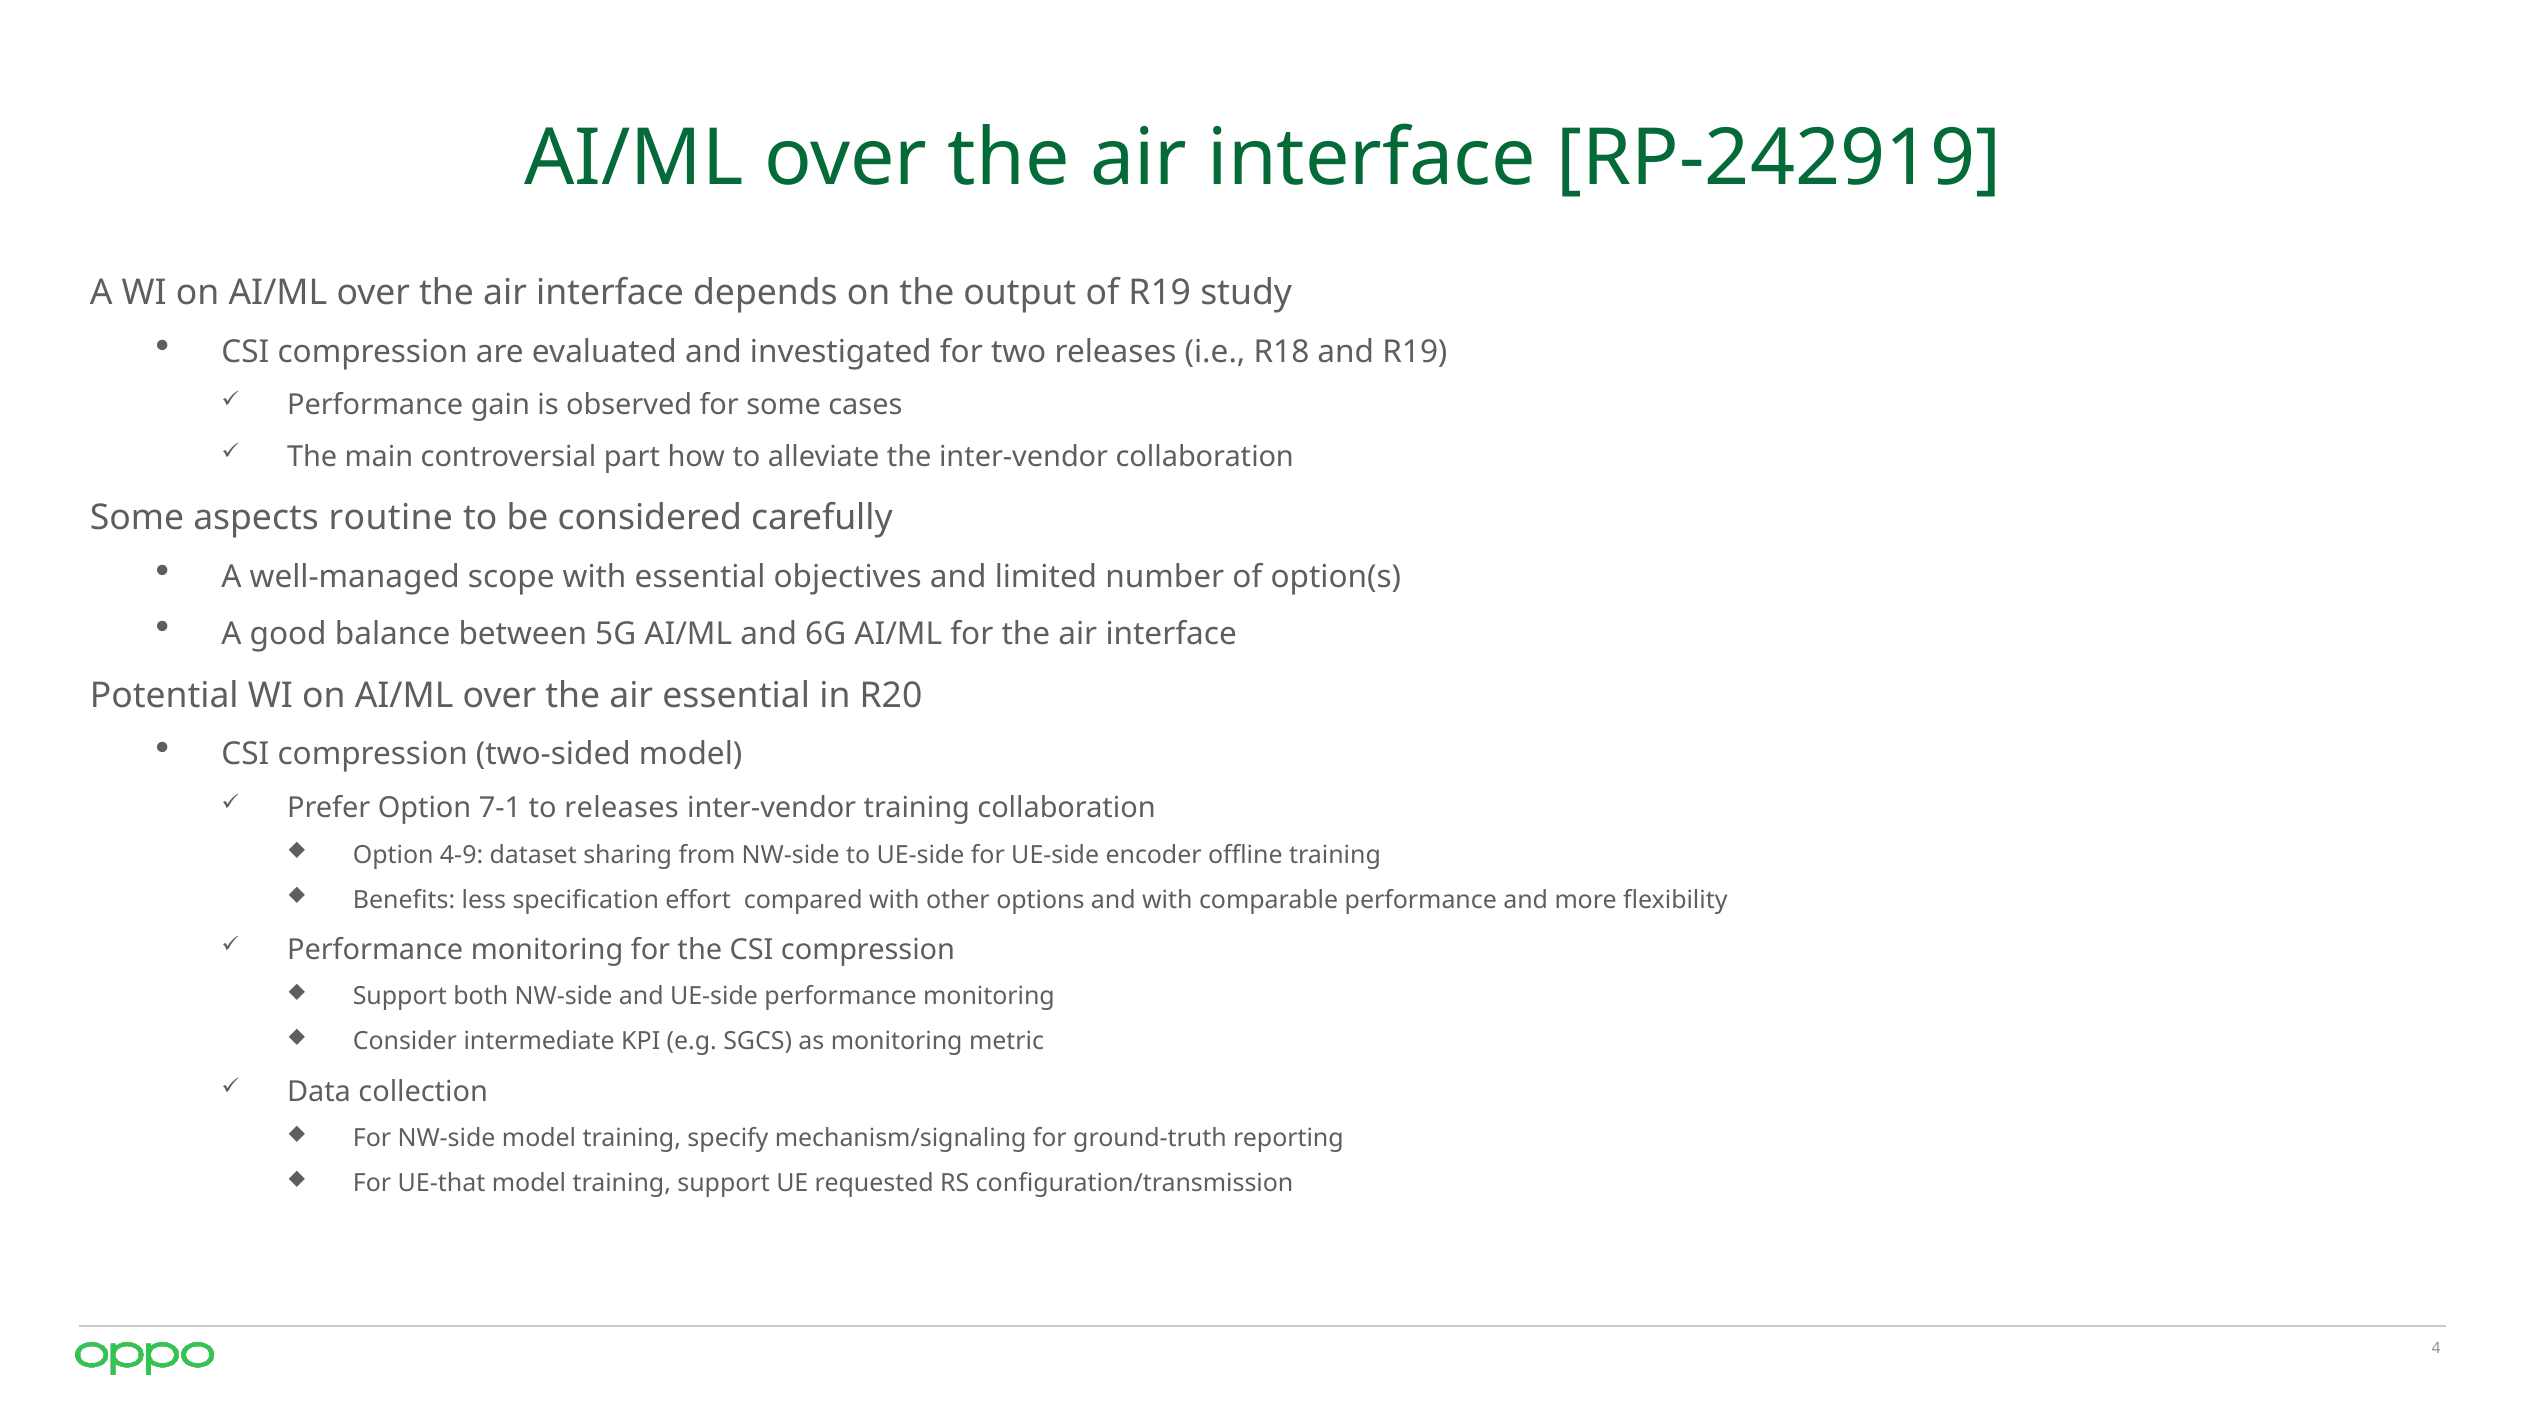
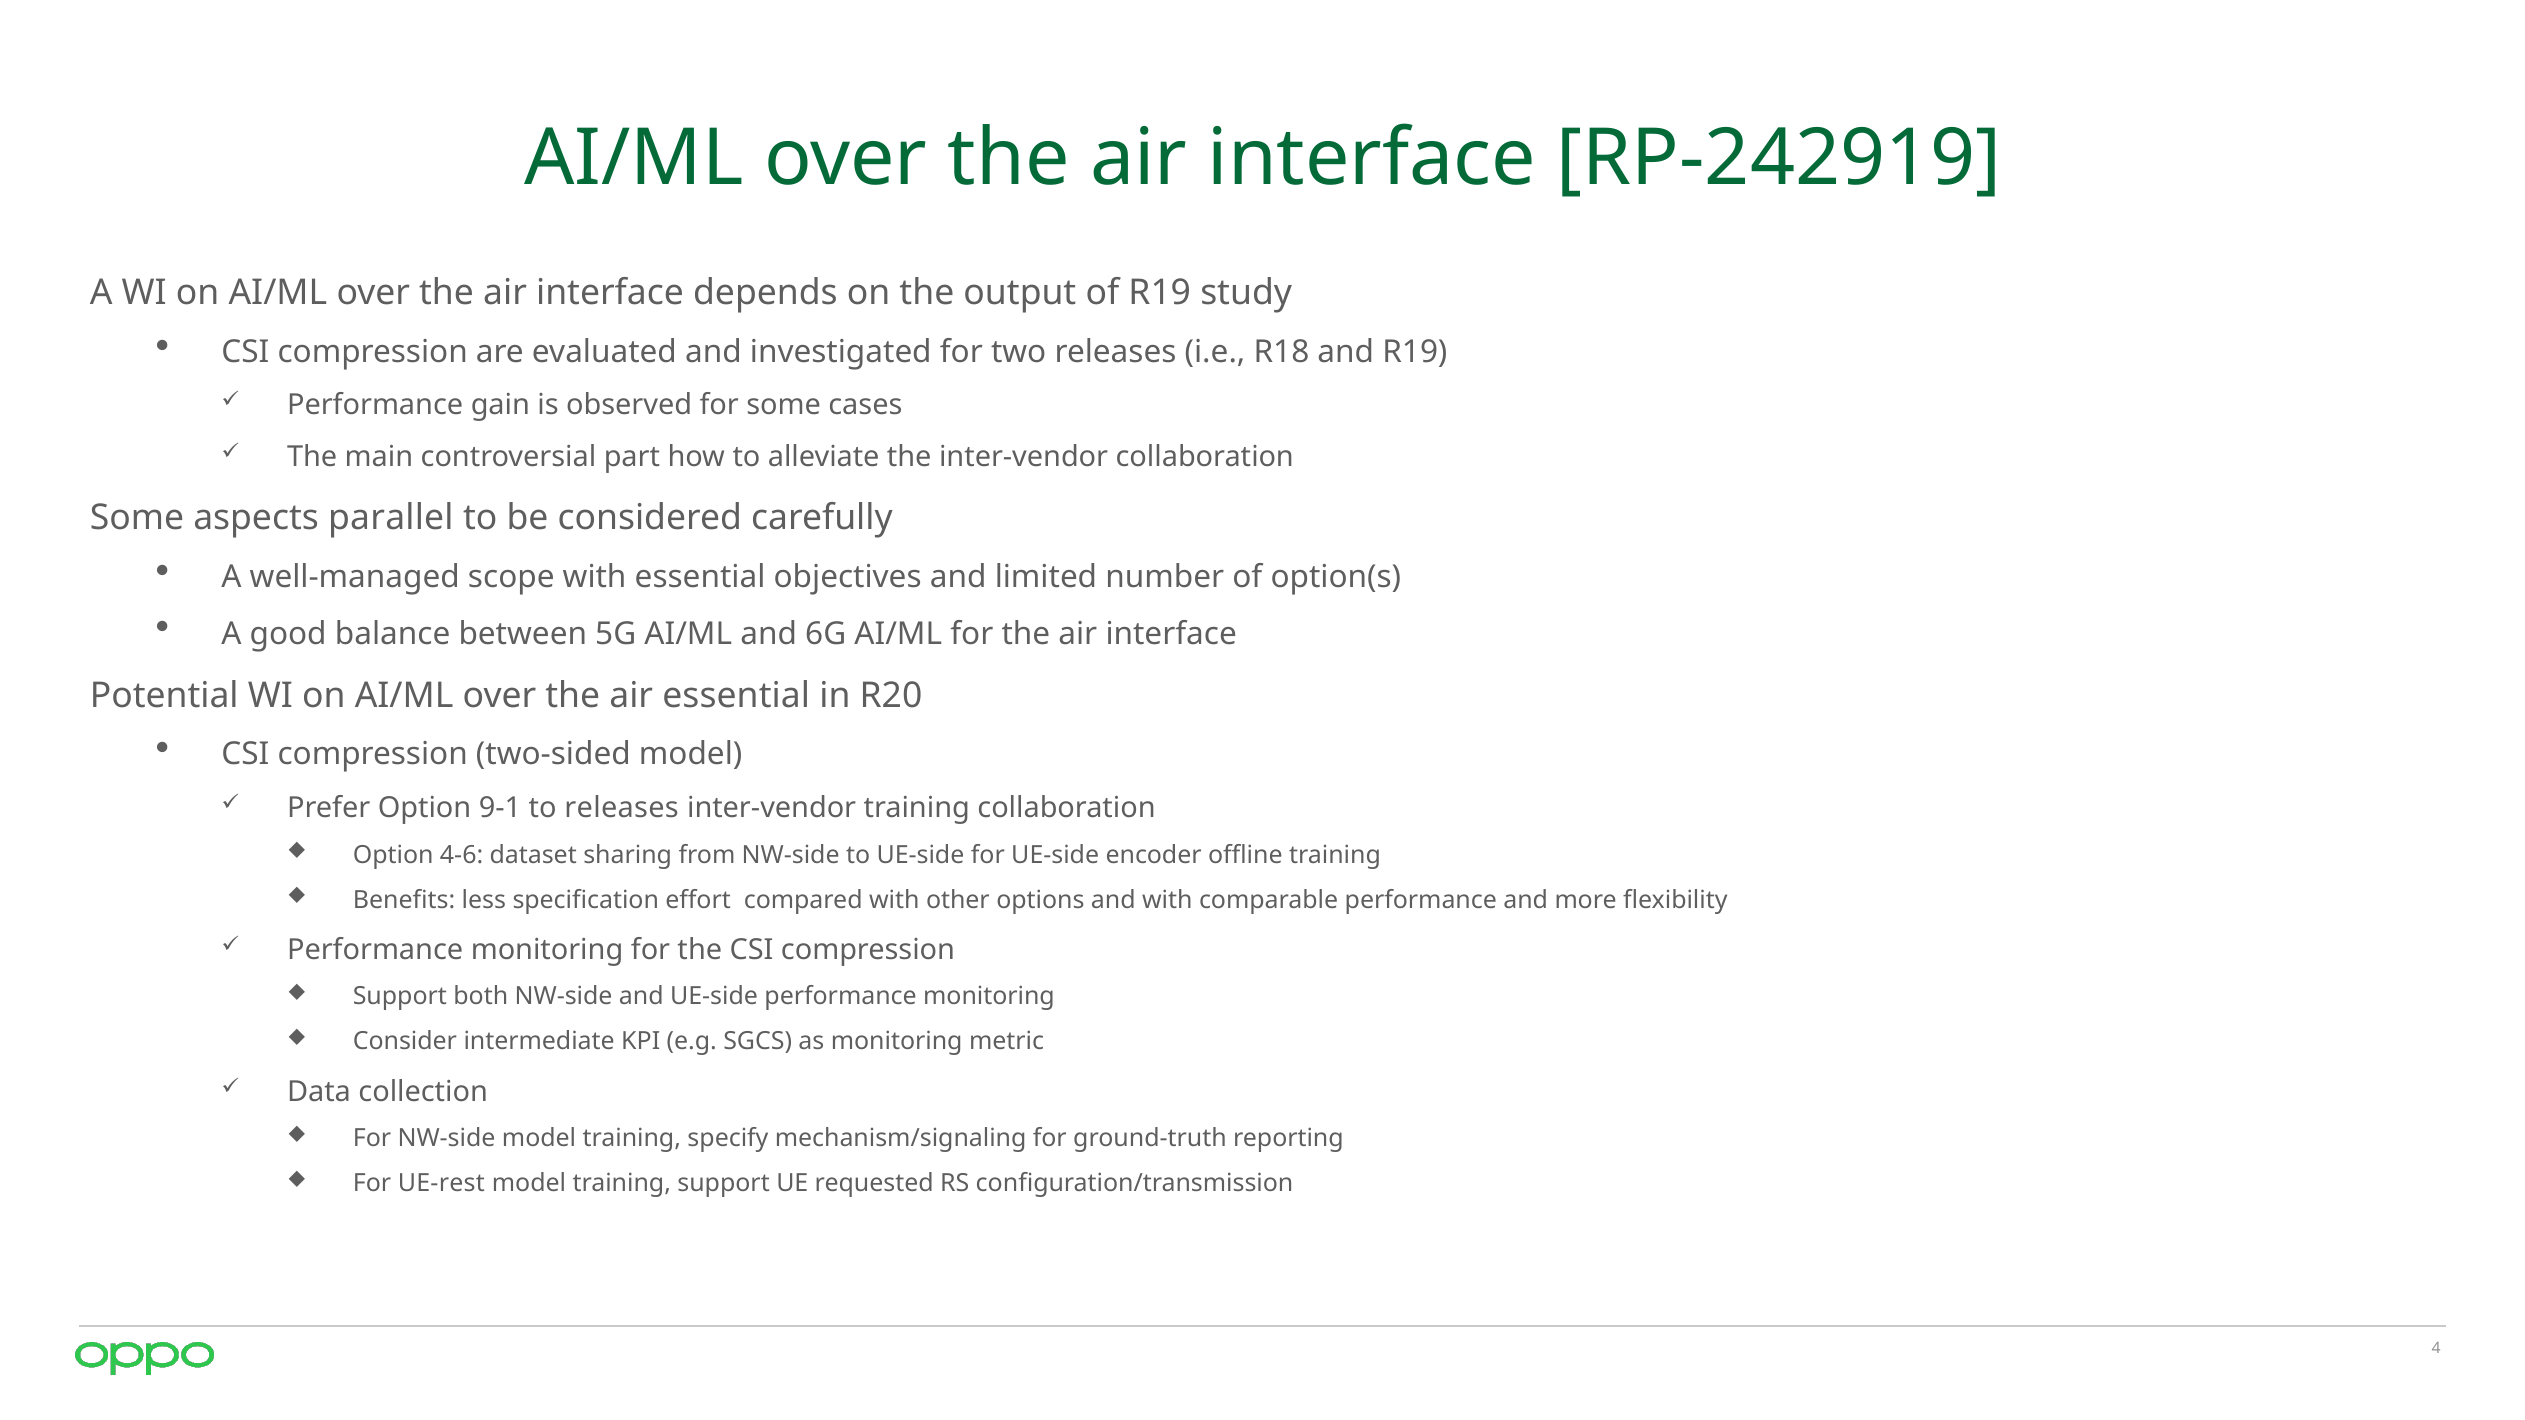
routine: routine -> parallel
7-1: 7-1 -> 9-1
4-9: 4-9 -> 4-6
UE-that: UE-that -> UE-rest
